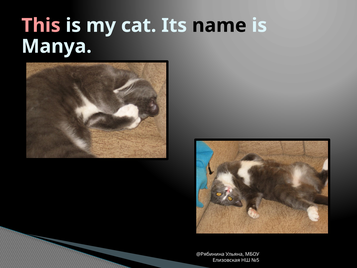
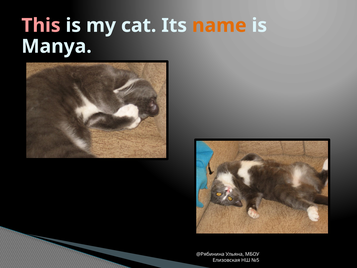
name colour: black -> orange
